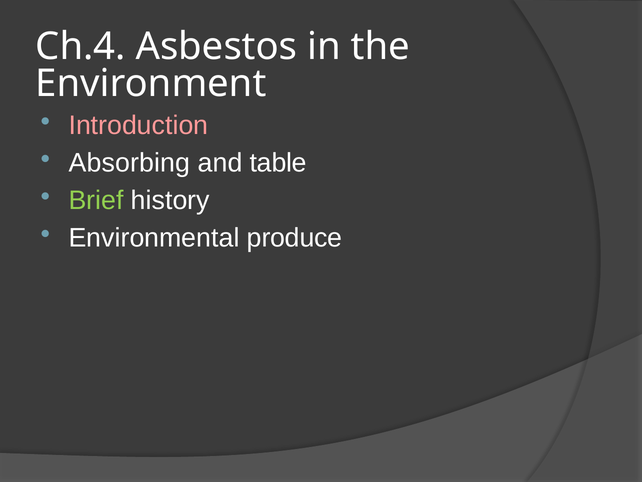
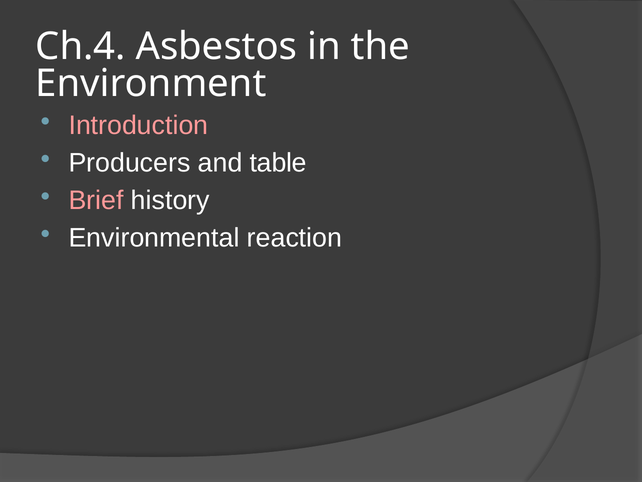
Absorbing: Absorbing -> Producers
Brief colour: light green -> pink
produce: produce -> reaction
